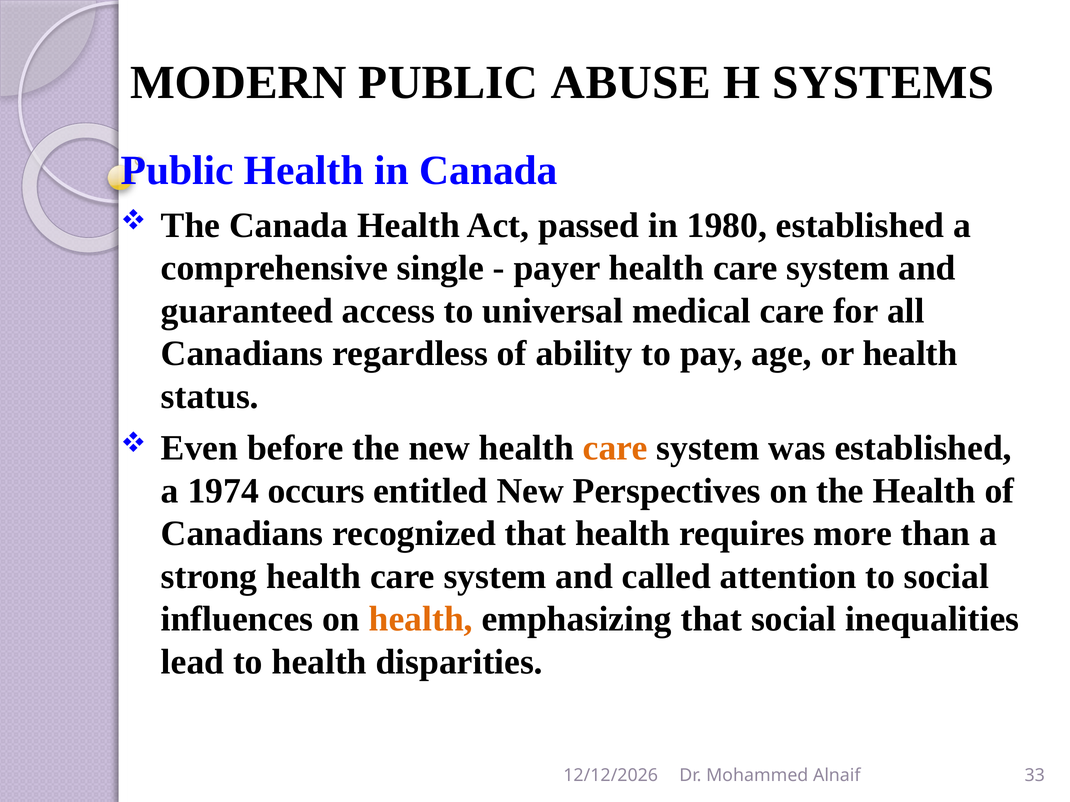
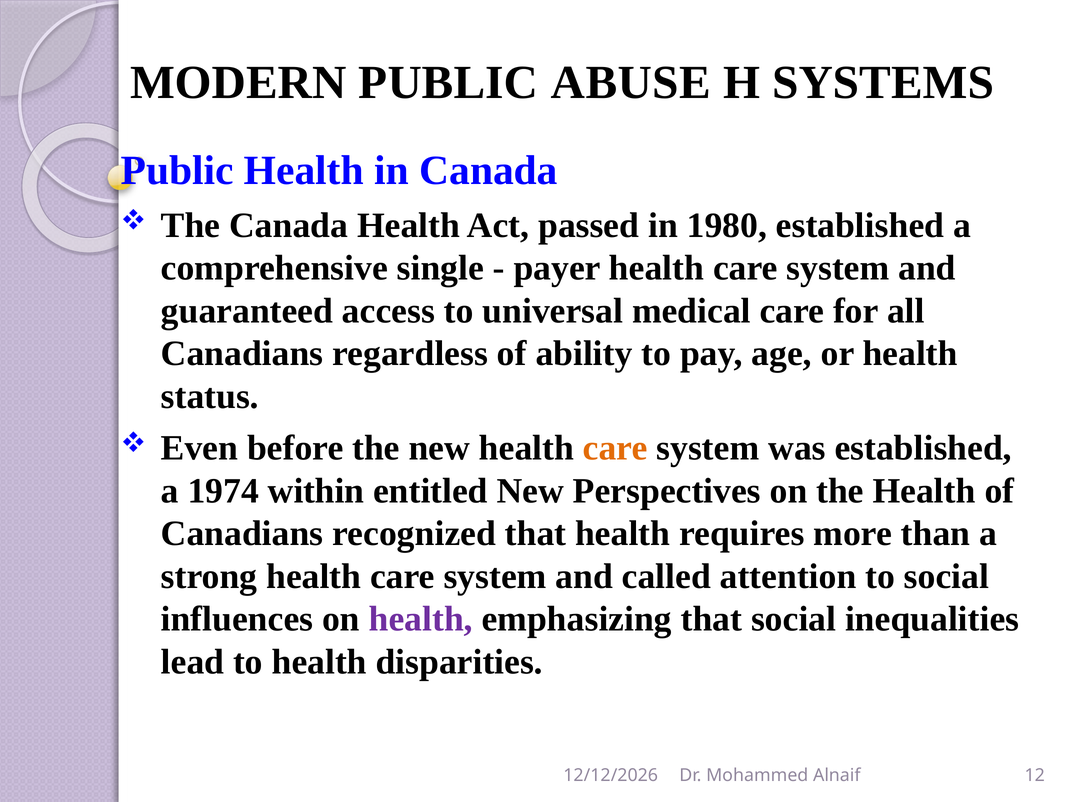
occurs: occurs -> within
health at (421, 620) colour: orange -> purple
33: 33 -> 12
